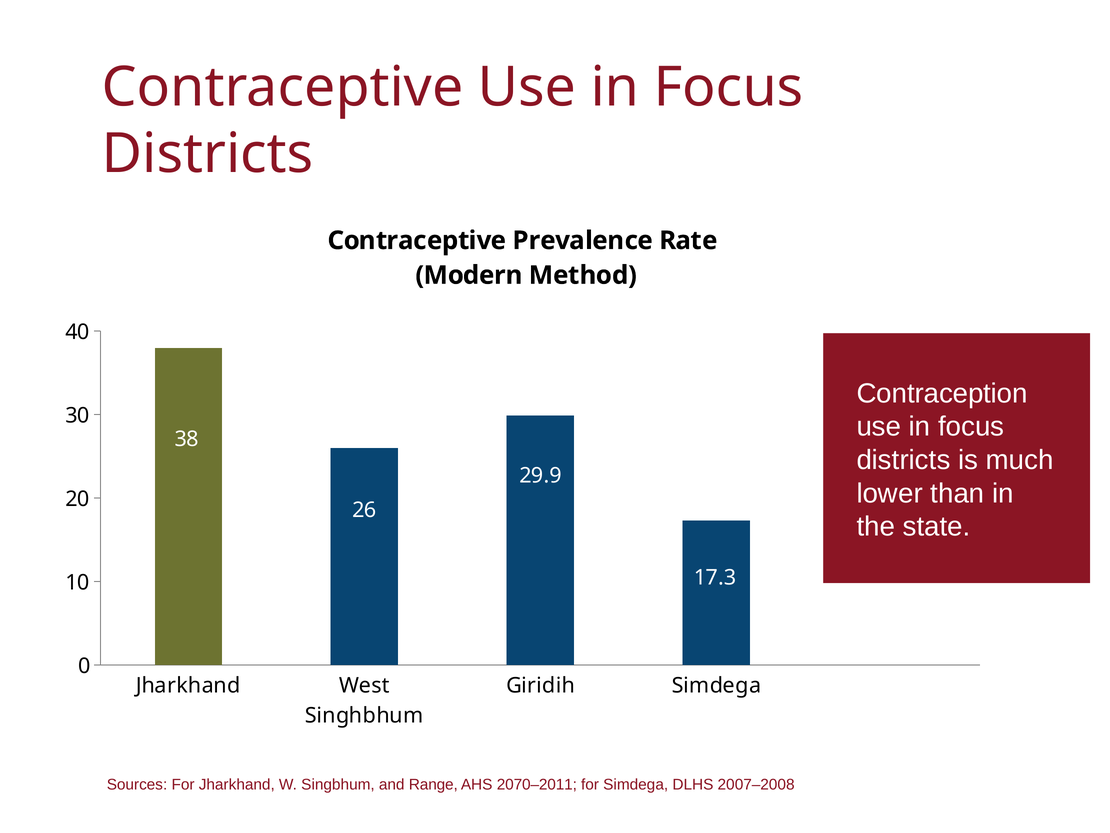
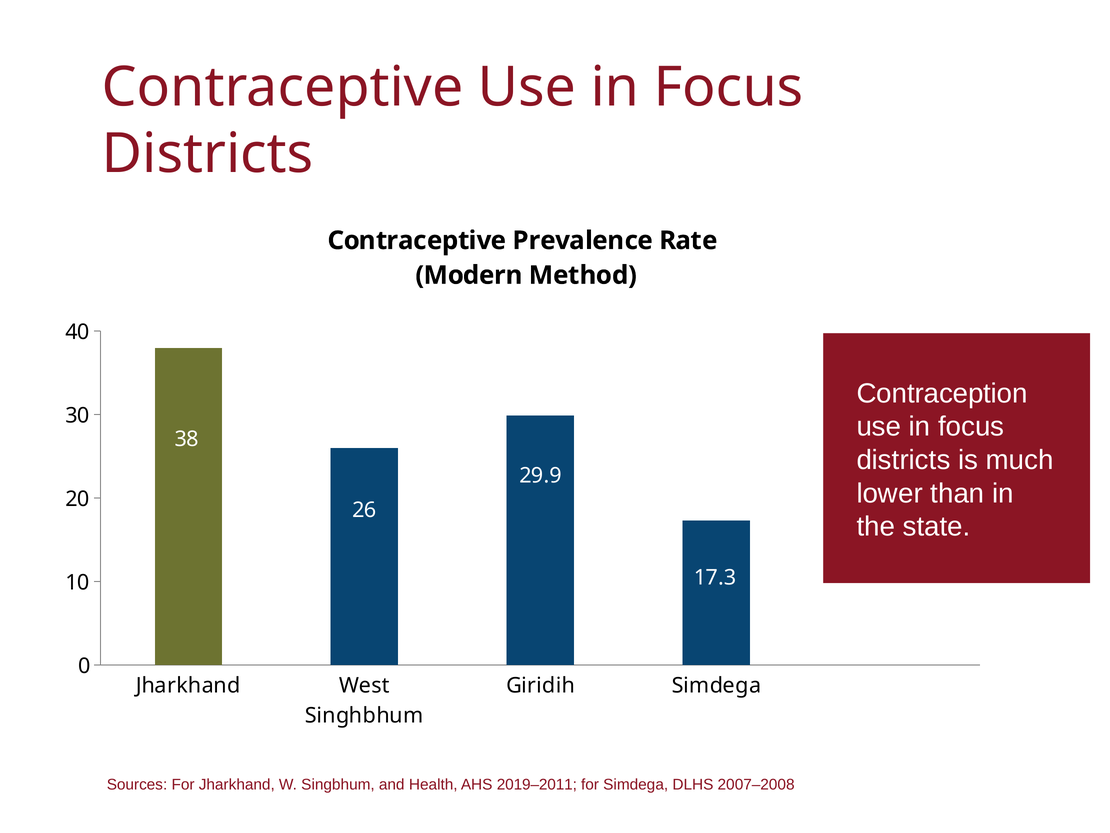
Range: Range -> Health
2070–2011: 2070–2011 -> 2019–2011
